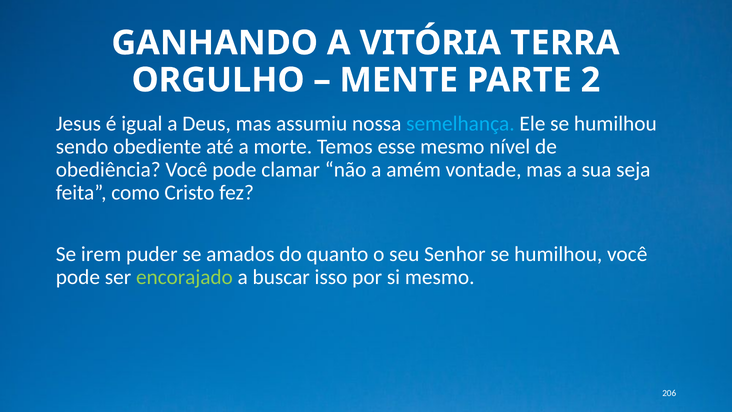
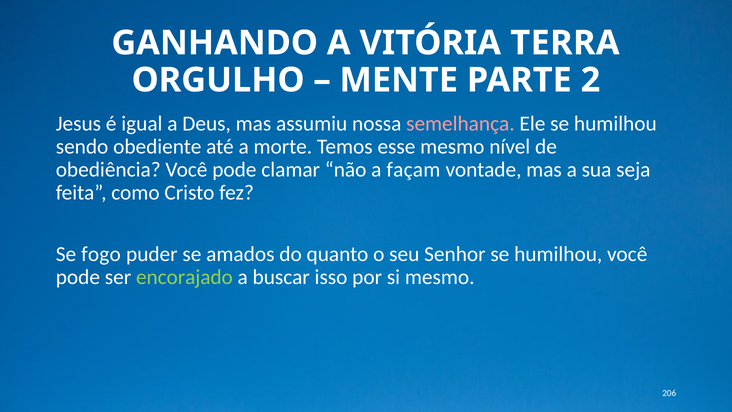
semelhança colour: light blue -> pink
amém: amém -> façam
irem: irem -> fogo
